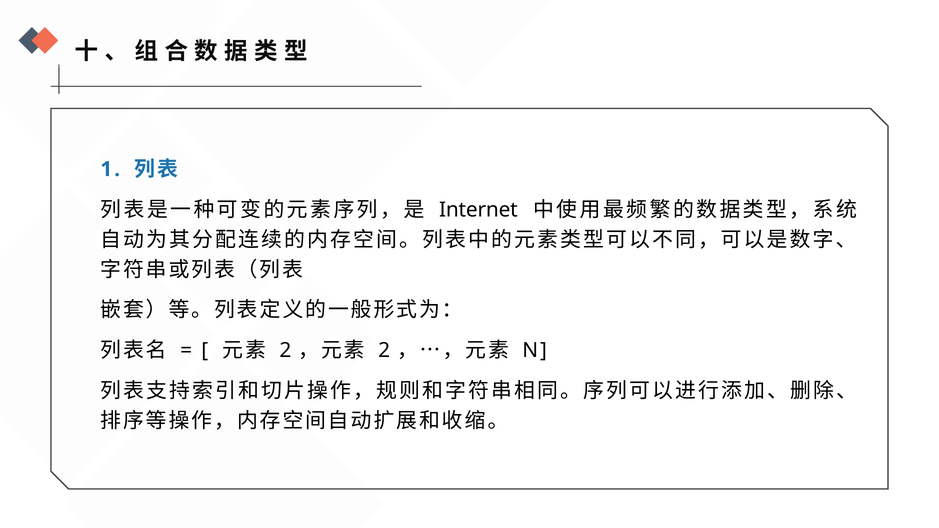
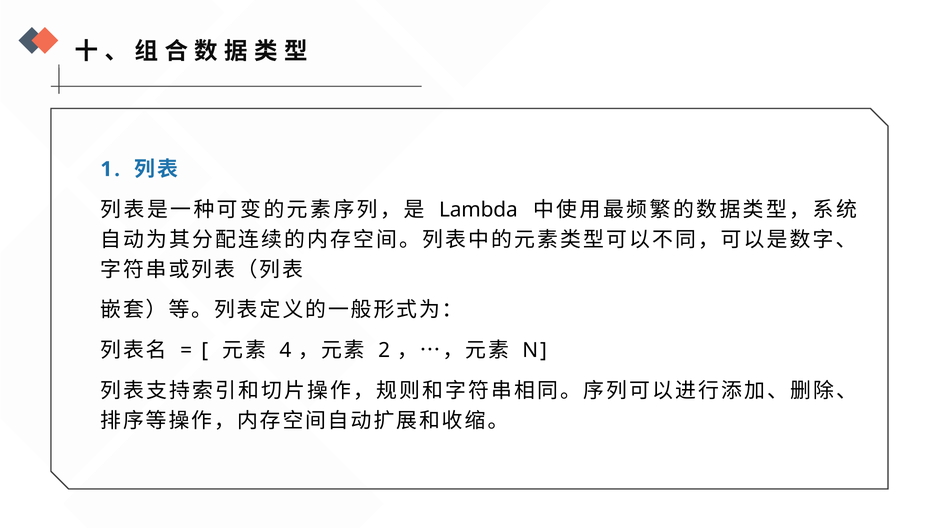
Internet: Internet -> Lambda
2 at (285, 351): 2 -> 4
